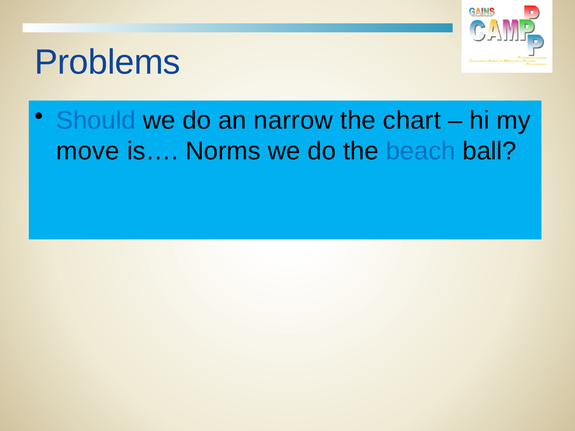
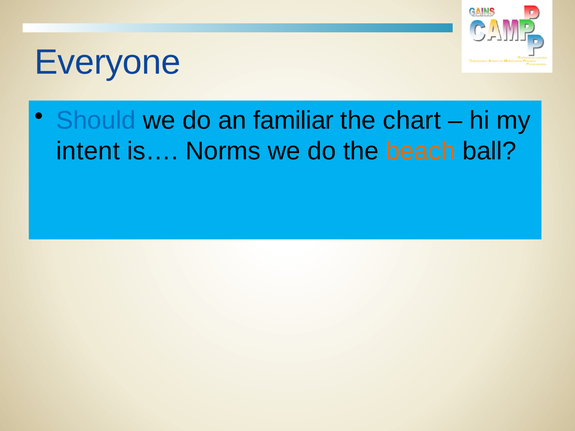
Problems: Problems -> Everyone
narrow: narrow -> familiar
move: move -> intent
beach colour: blue -> orange
